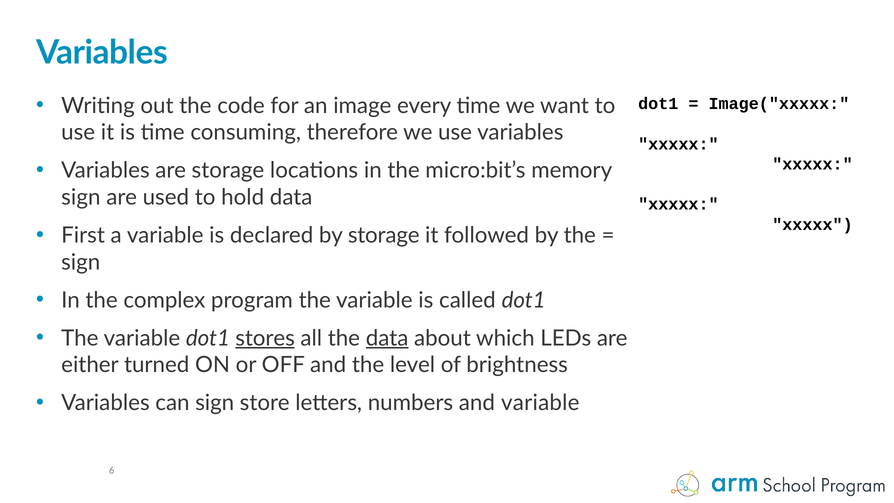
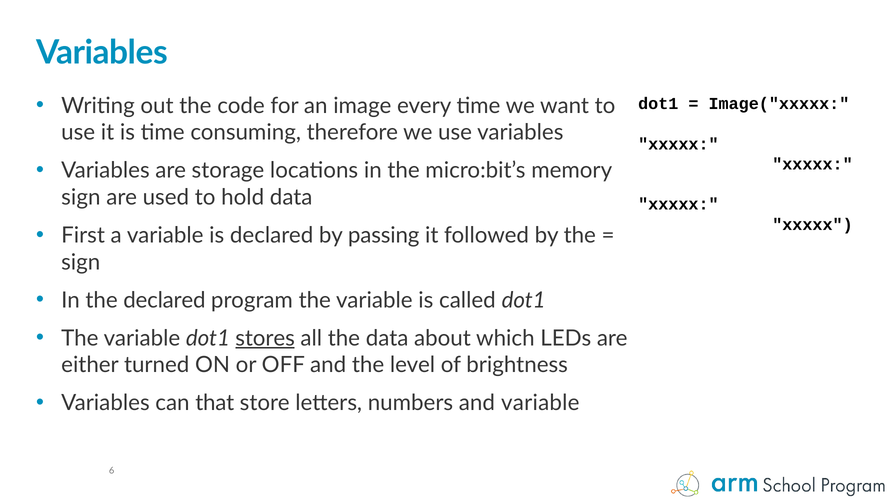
by storage: storage -> passing
the complex: complex -> declared
data at (387, 338) underline: present -> none
can sign: sign -> that
